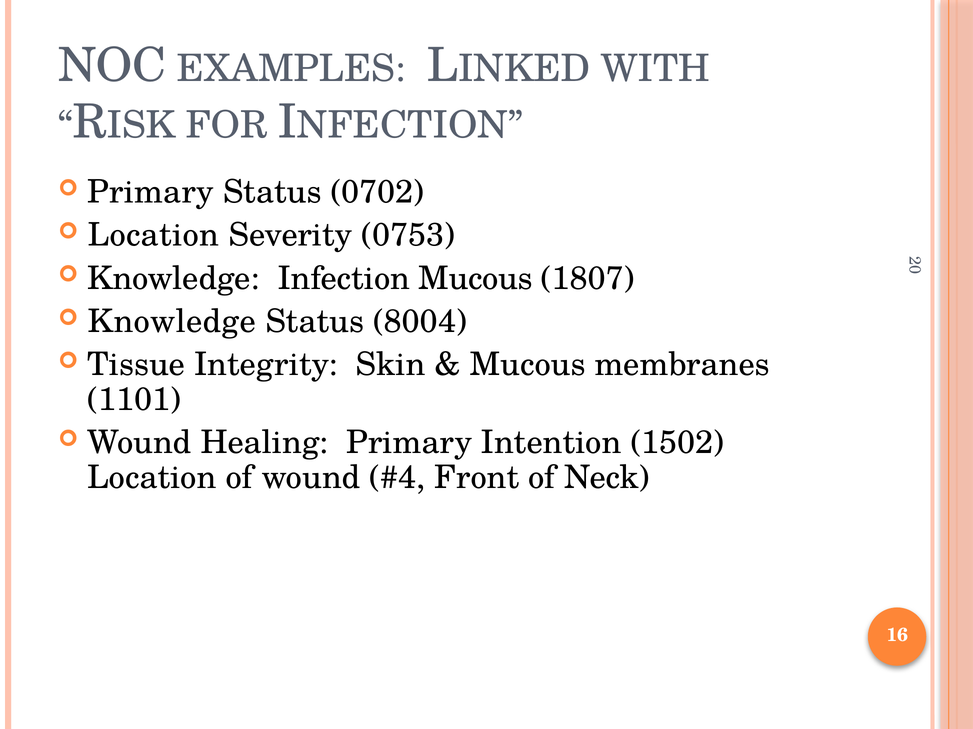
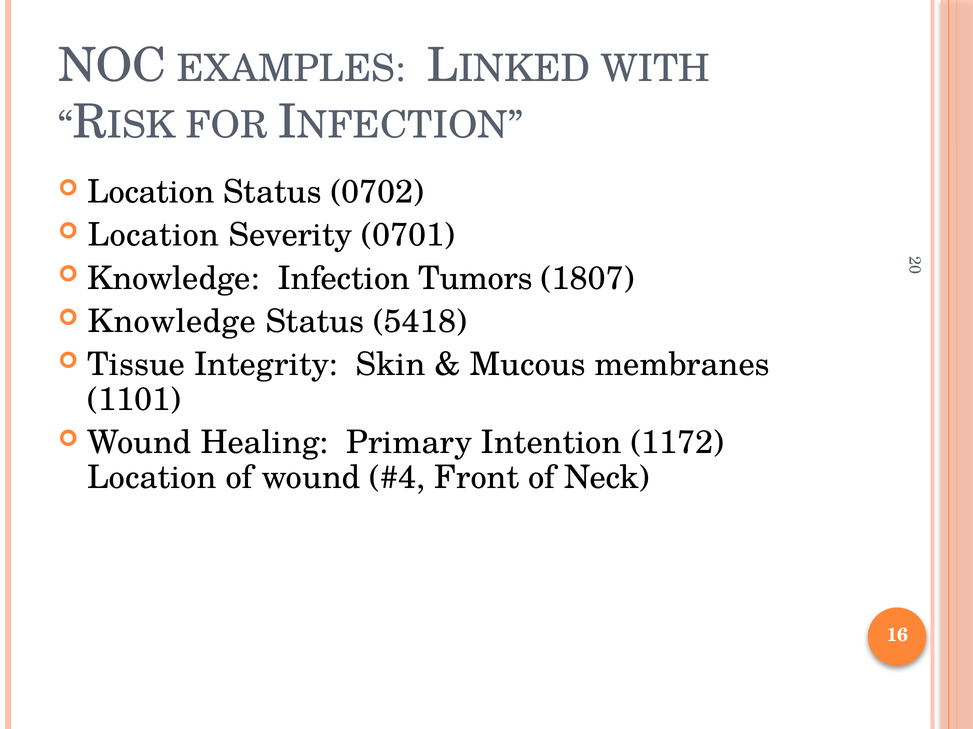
Primary at (151, 192): Primary -> Location
0753: 0753 -> 0701
Infection Mucous: Mucous -> Tumors
8004: 8004 -> 5418
1502: 1502 -> 1172
